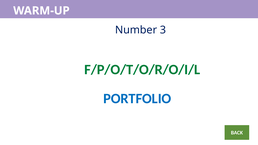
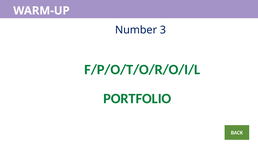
PORTFOLIO colour: blue -> green
